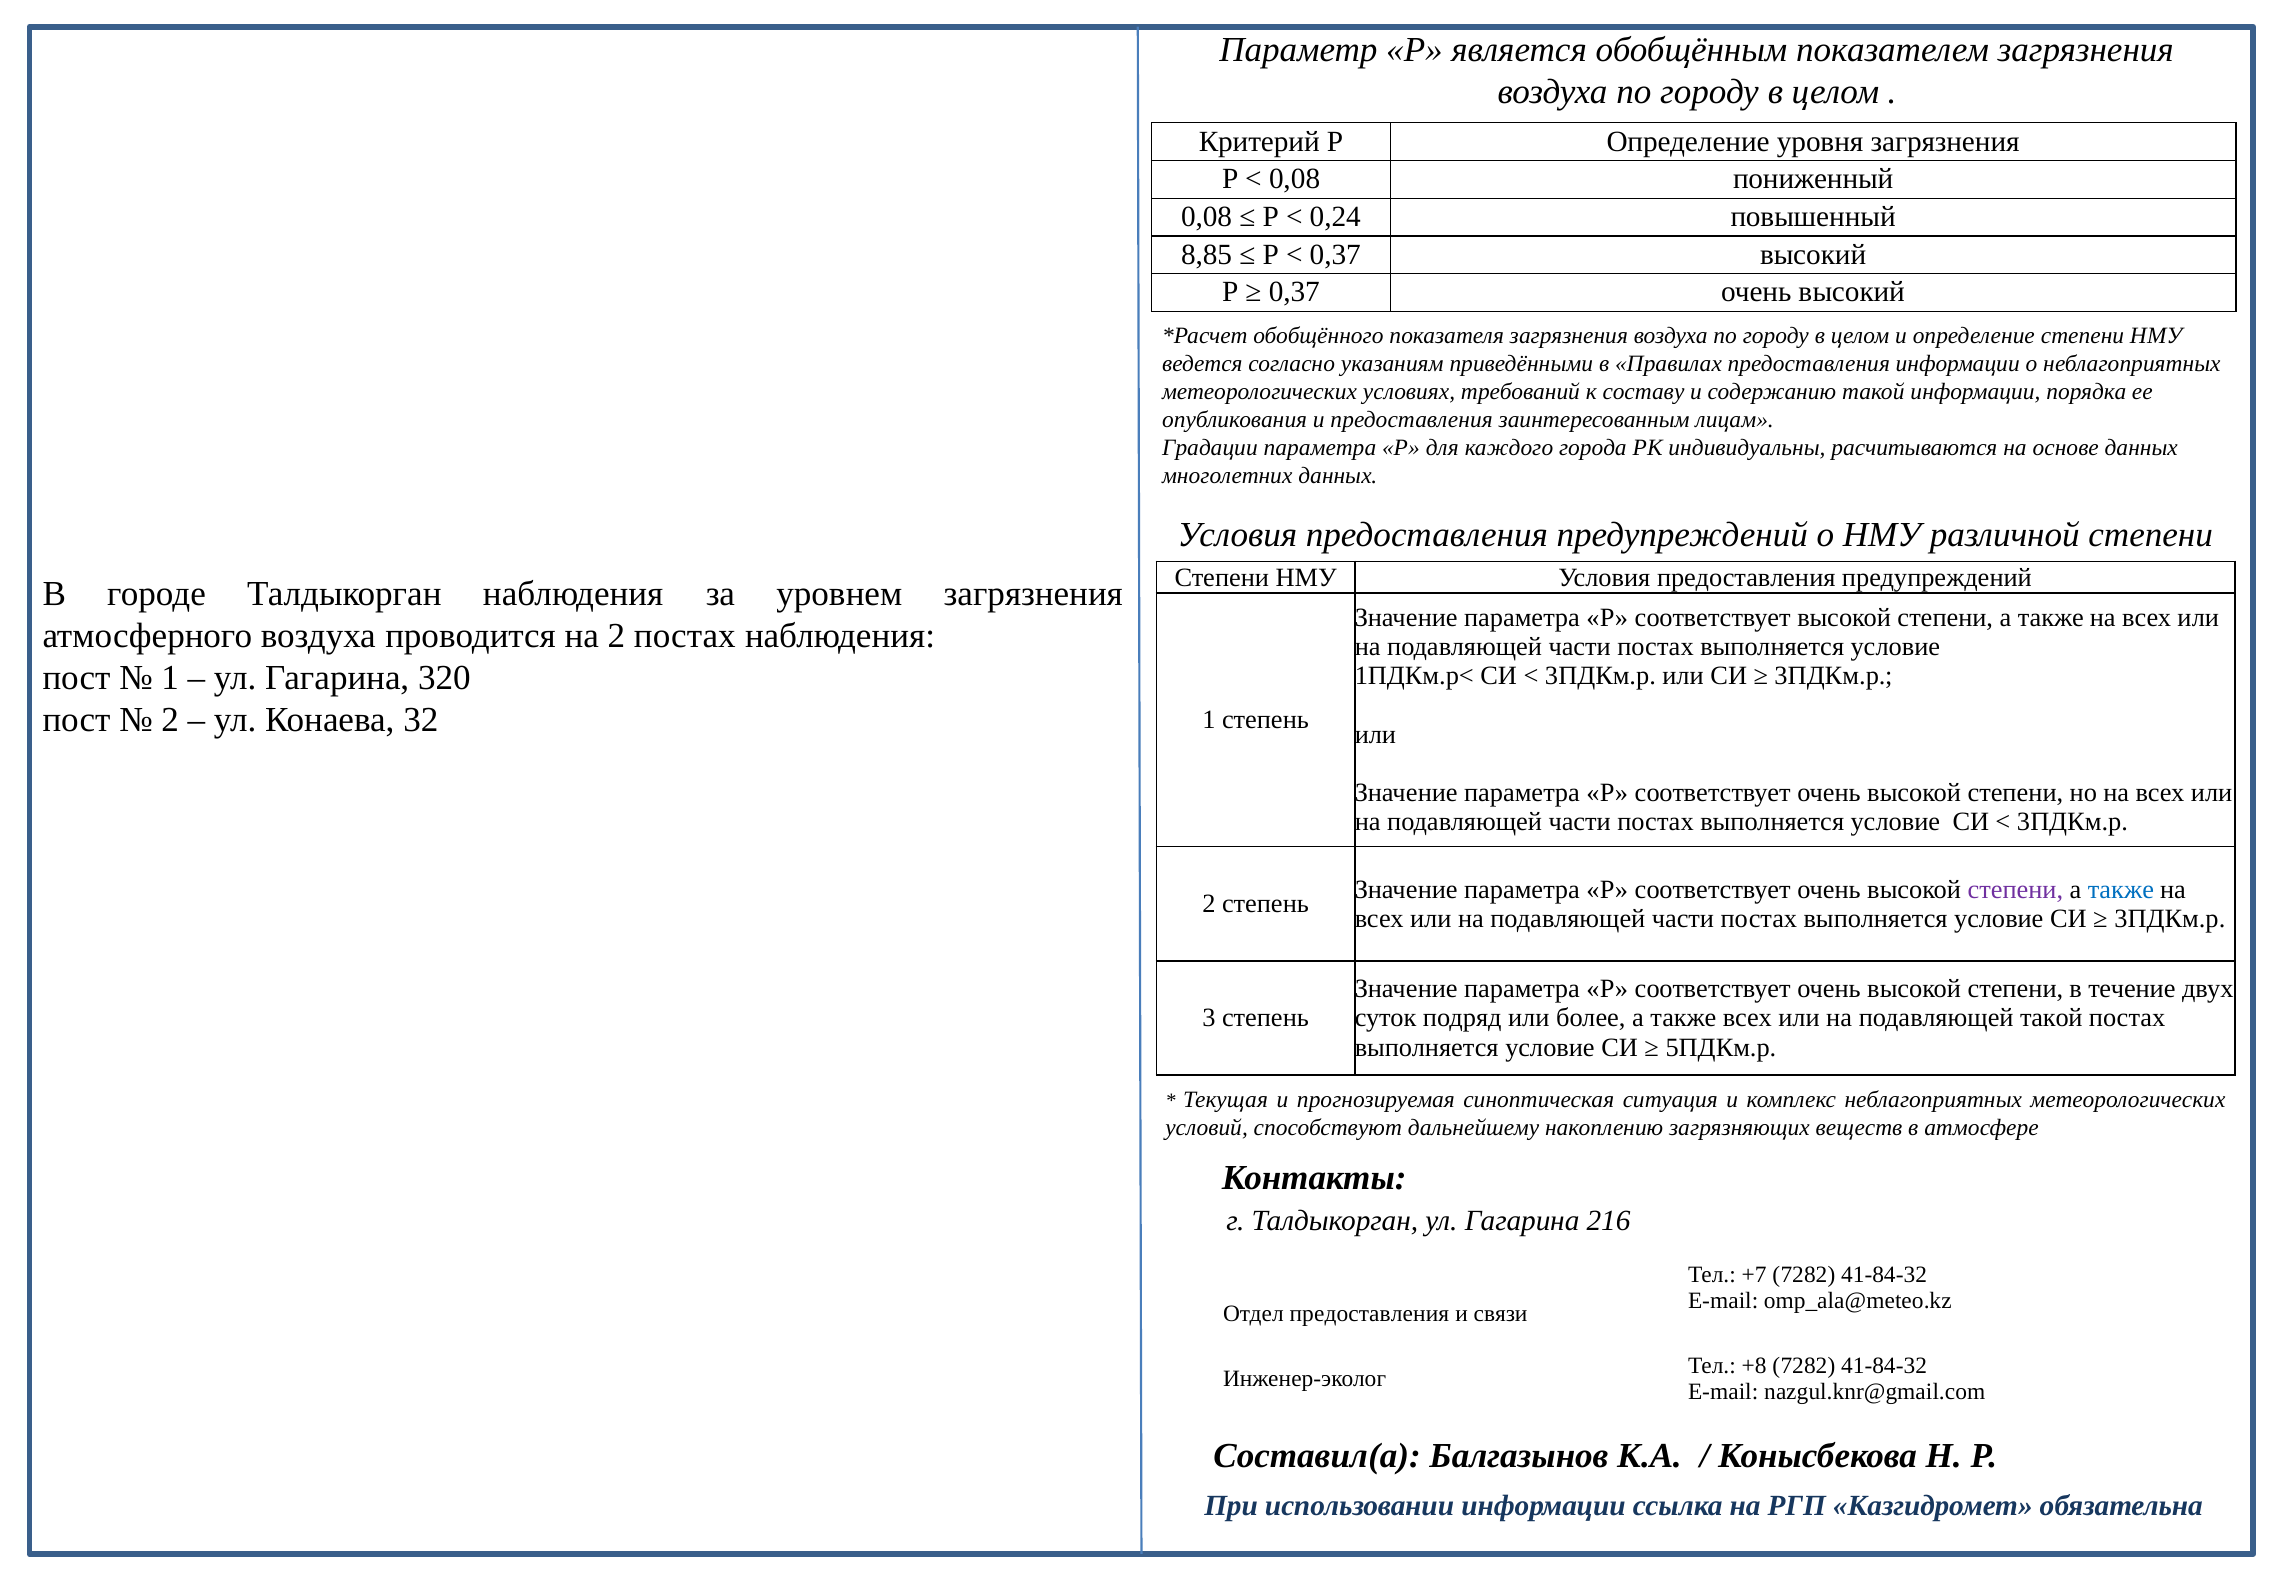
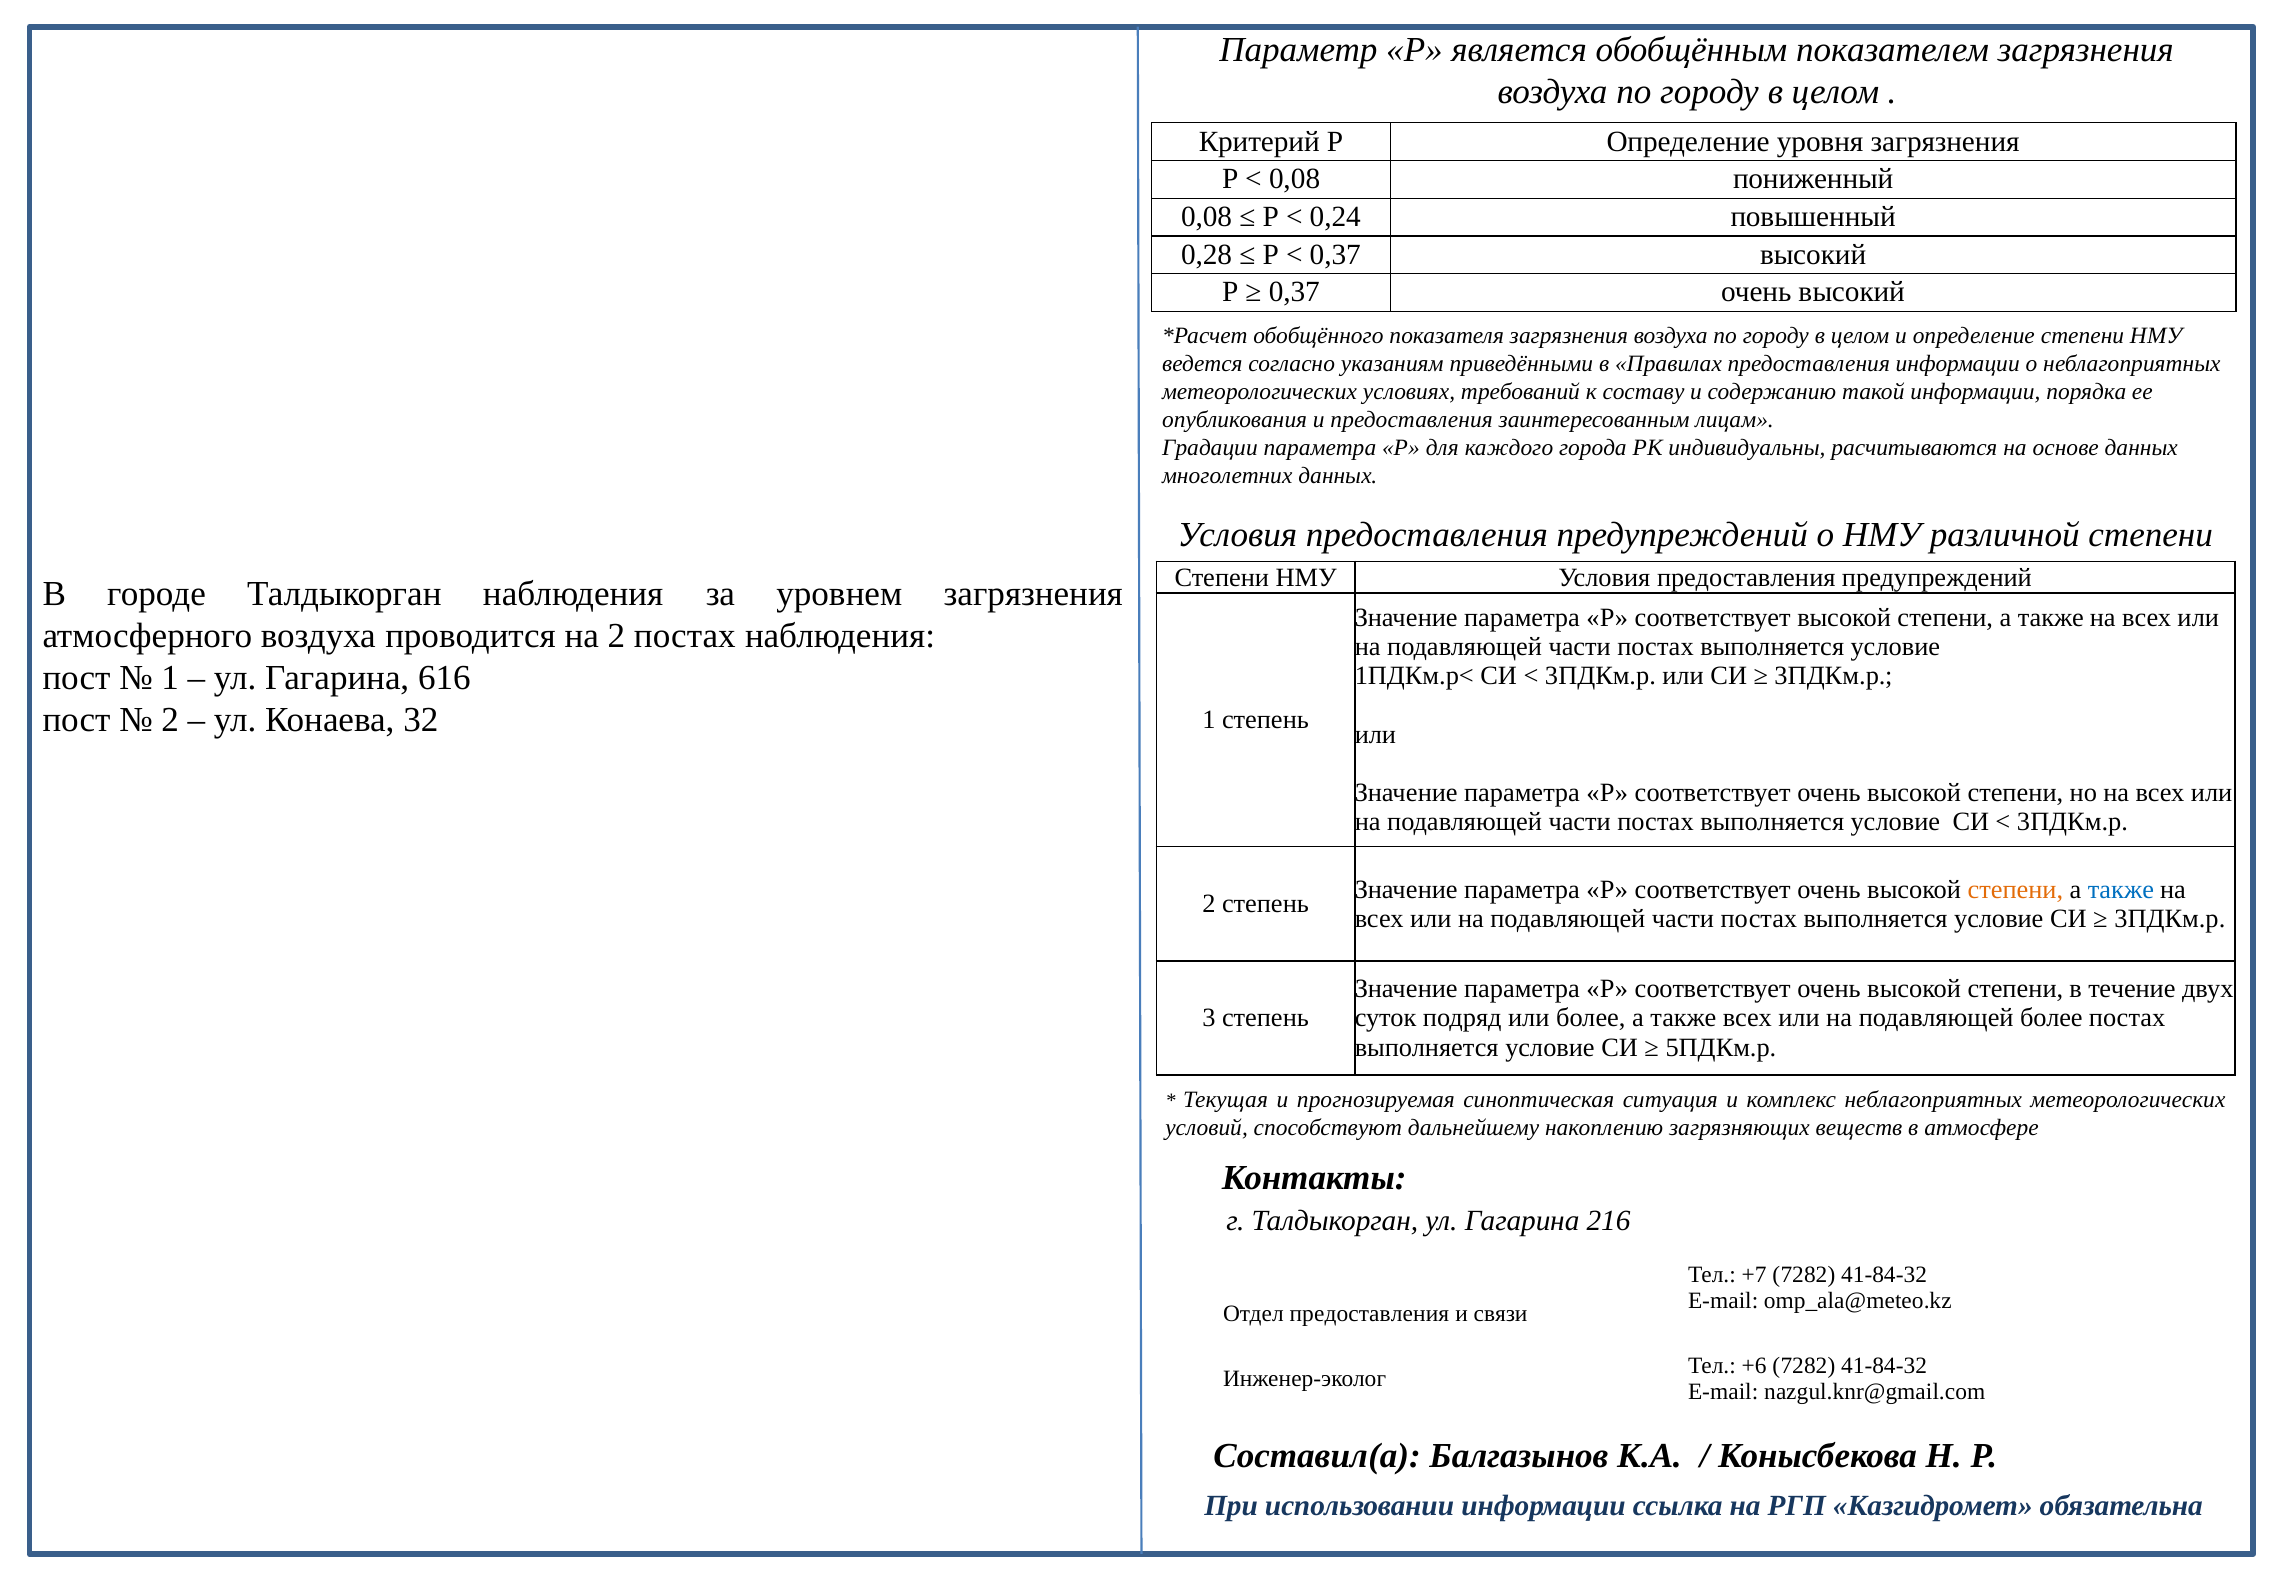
8,85: 8,85 -> 0,28
320: 320 -> 616
степени at (2015, 889) colour: purple -> orange
подавляющей такой: такой -> более
+8: +8 -> +6
